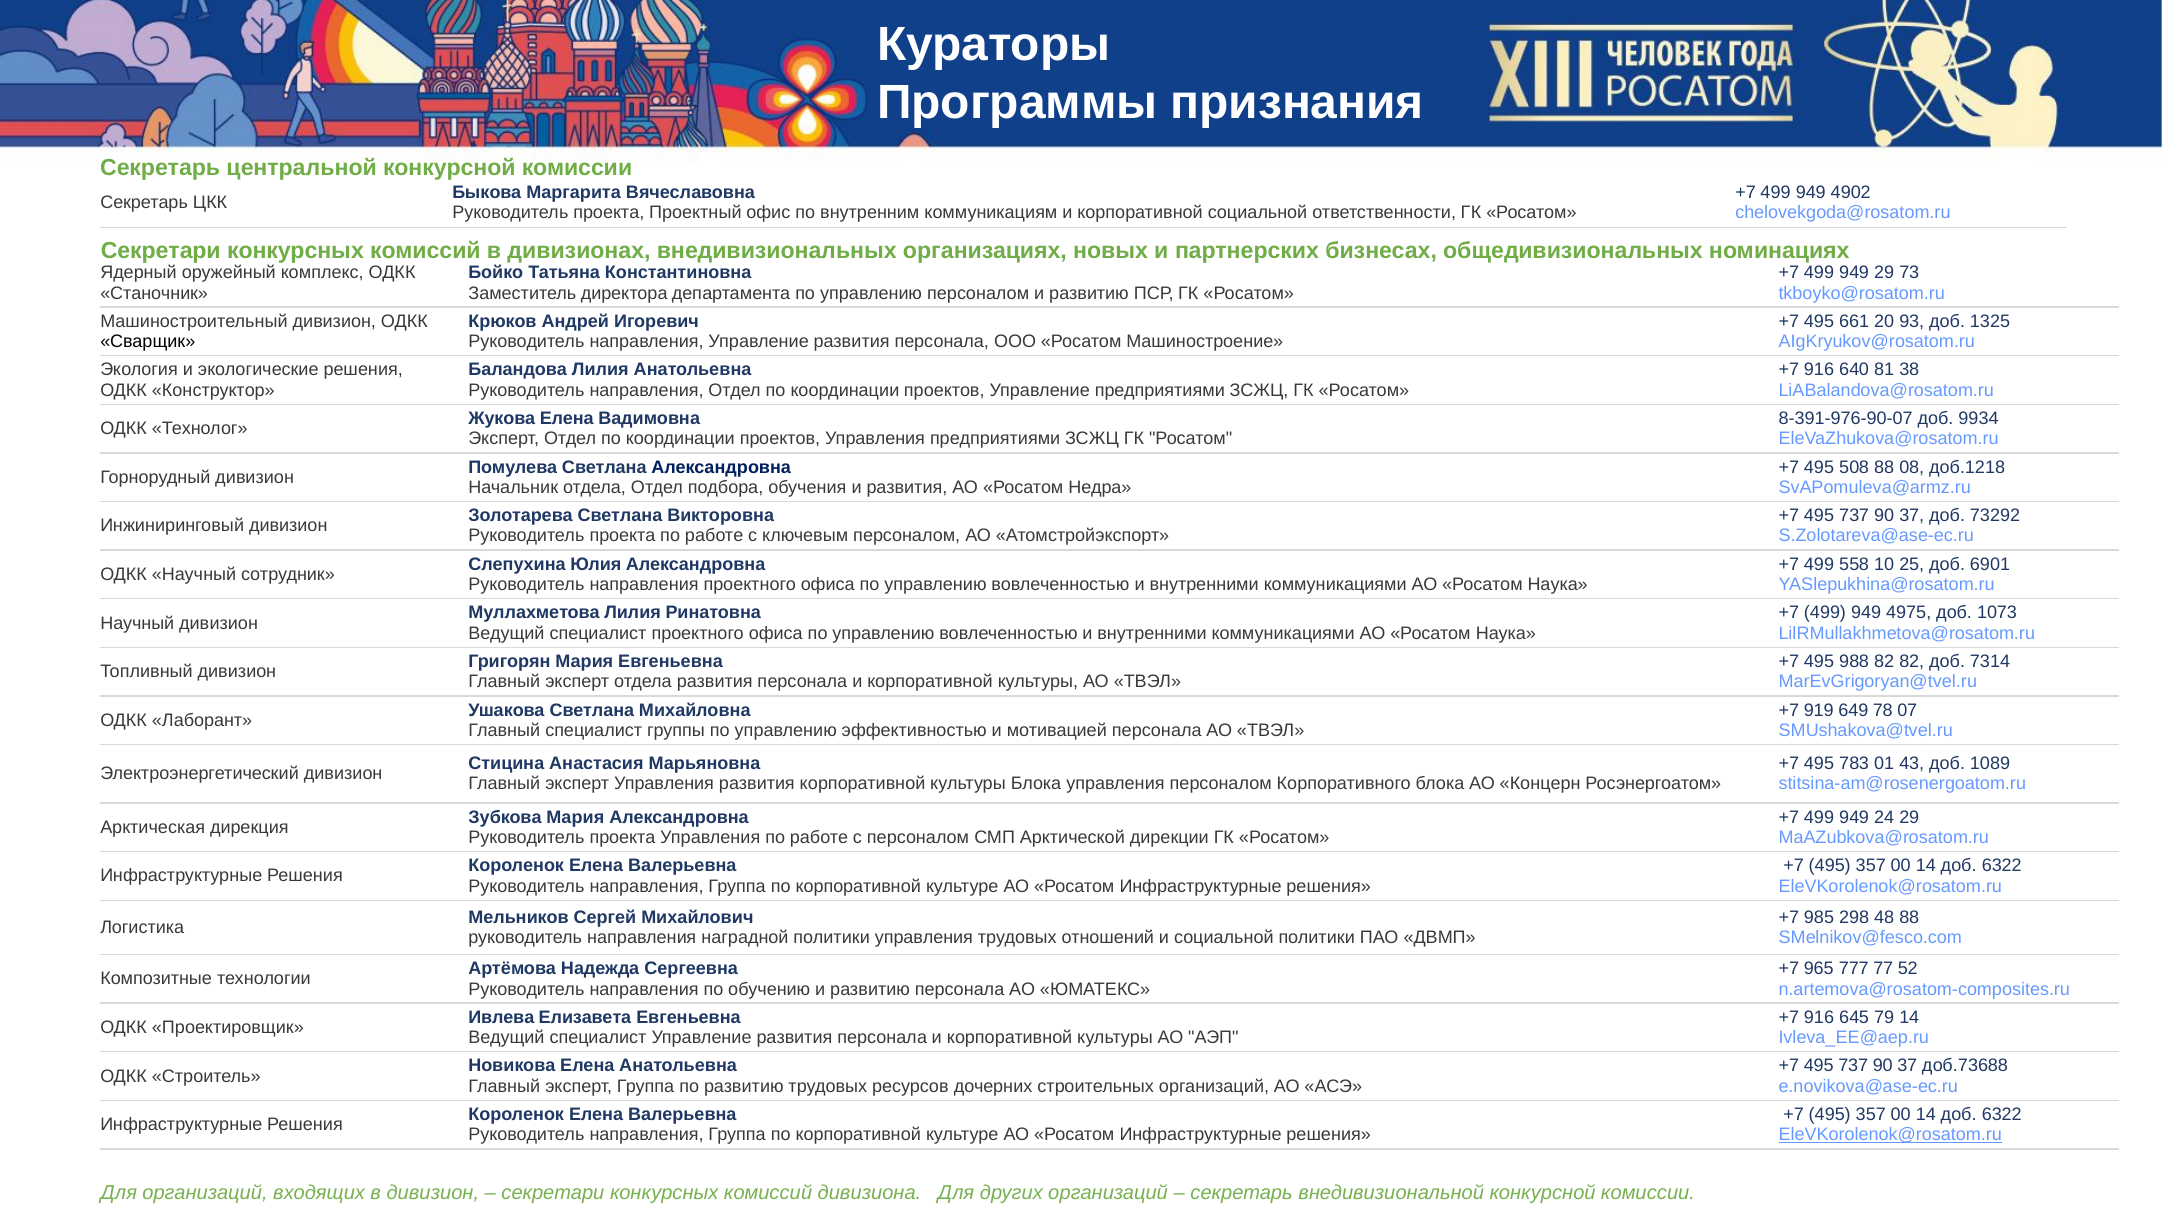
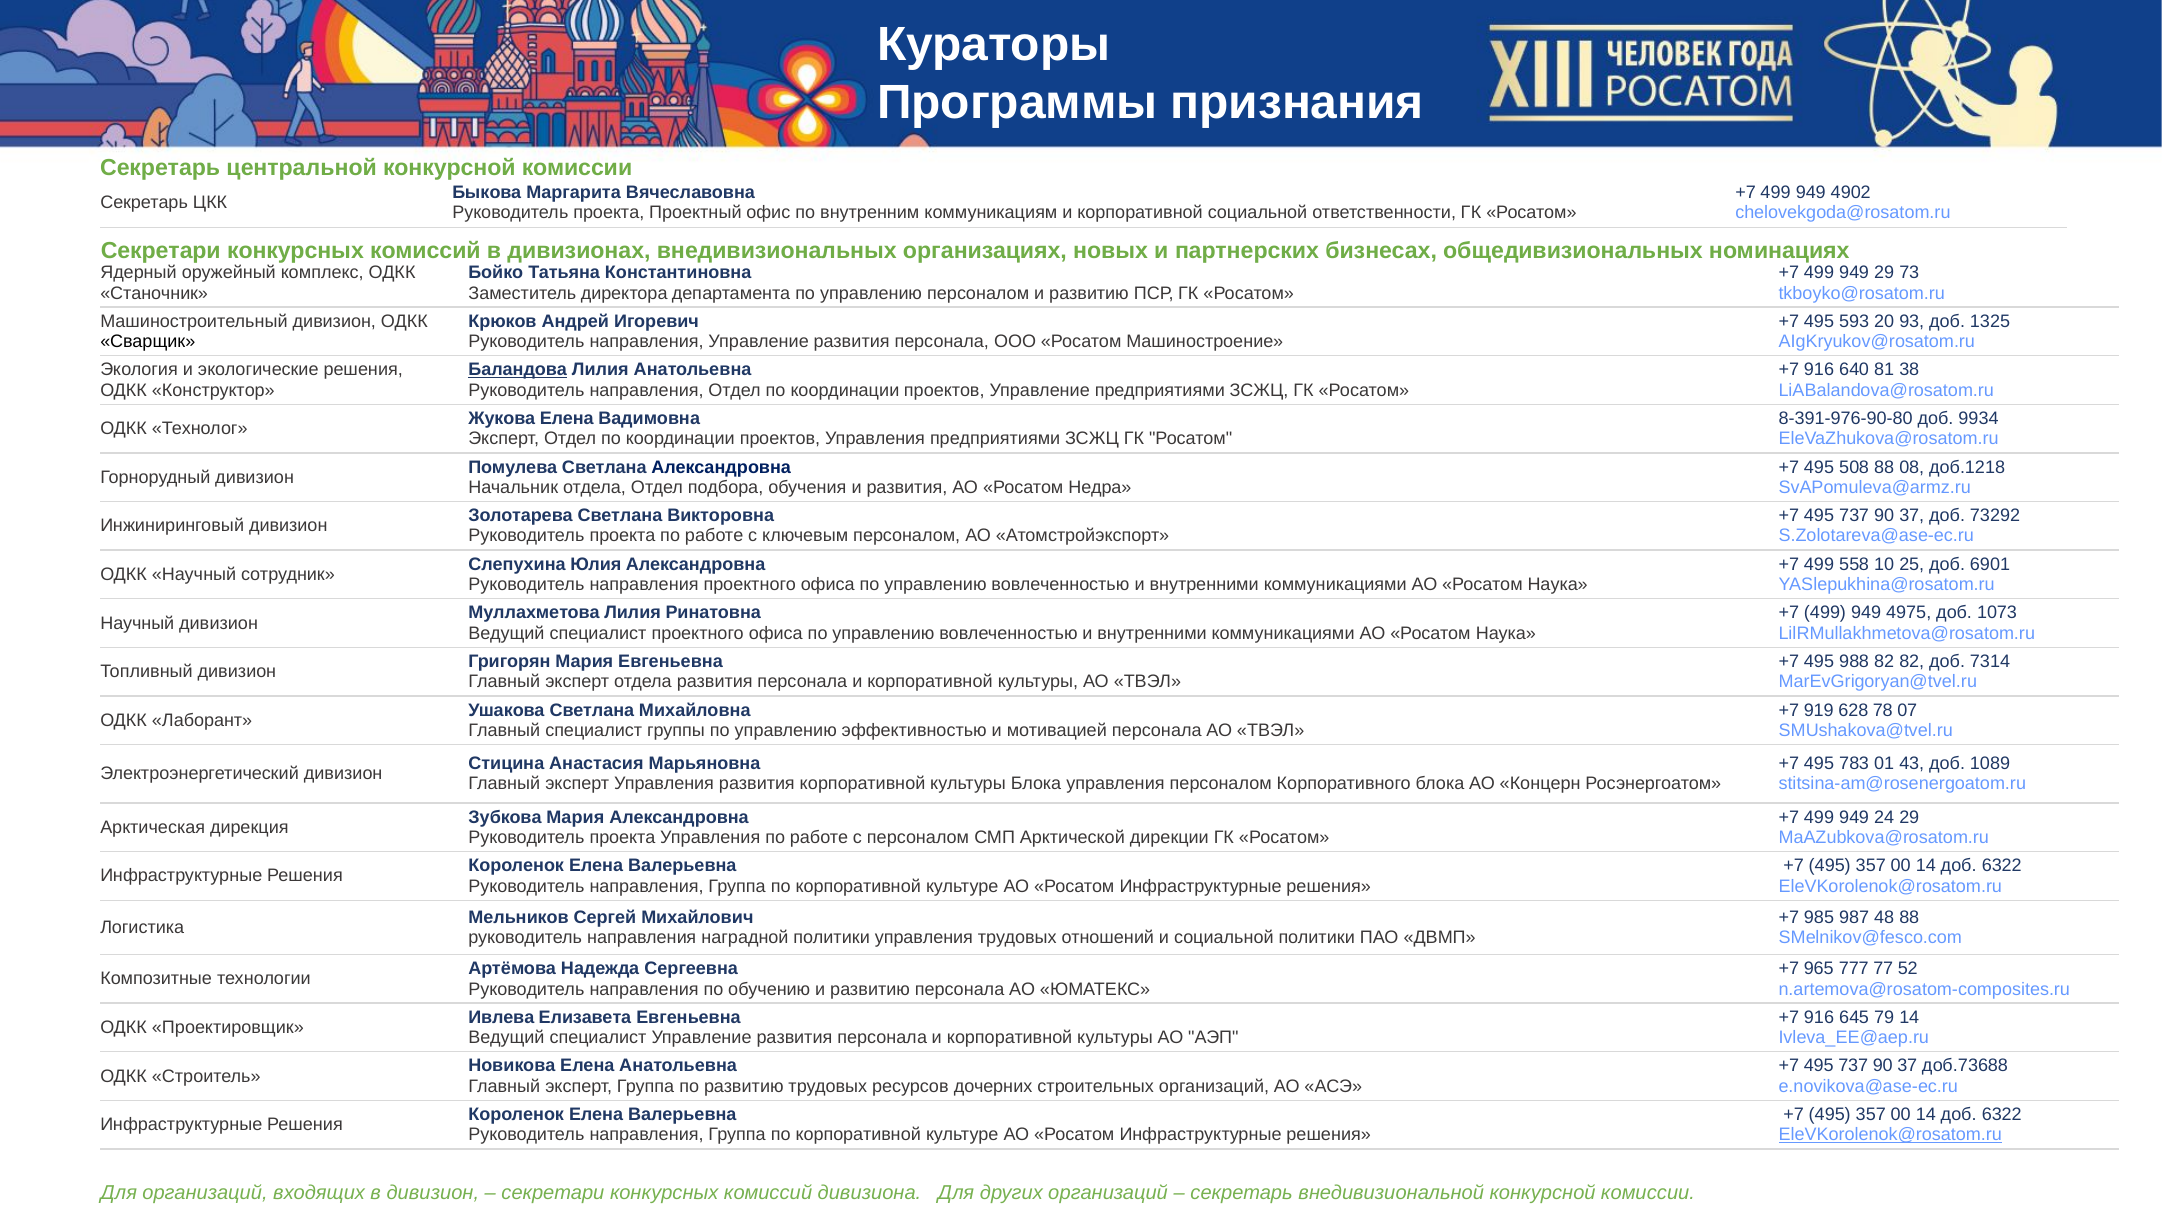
661: 661 -> 593
Баландова underline: none -> present
8-391-976-90-07: 8-391-976-90-07 -> 8-391-976-90-80
649: 649 -> 628
298: 298 -> 987
